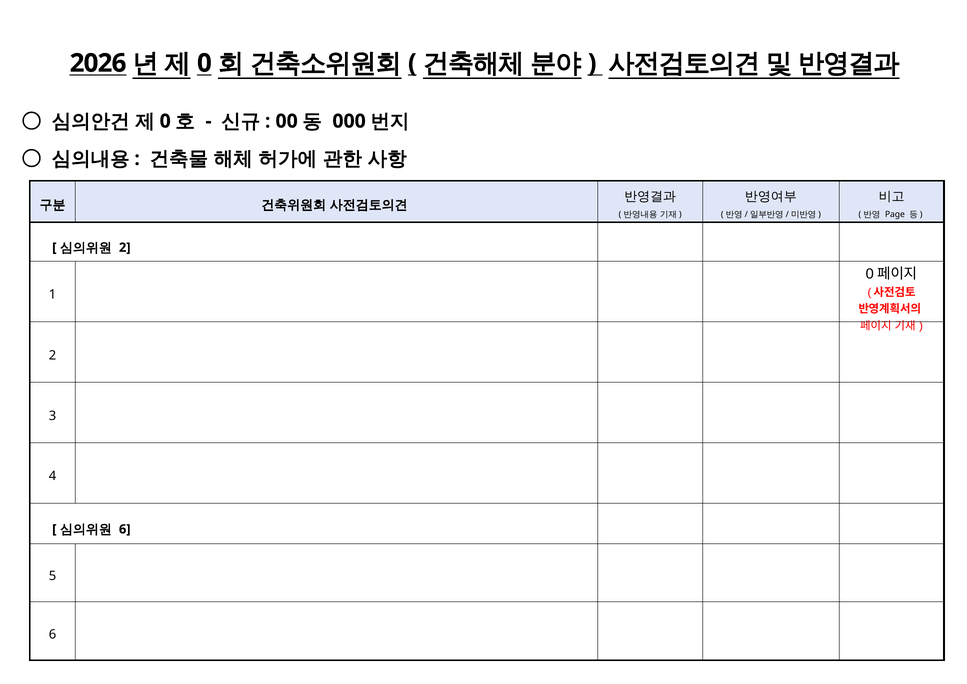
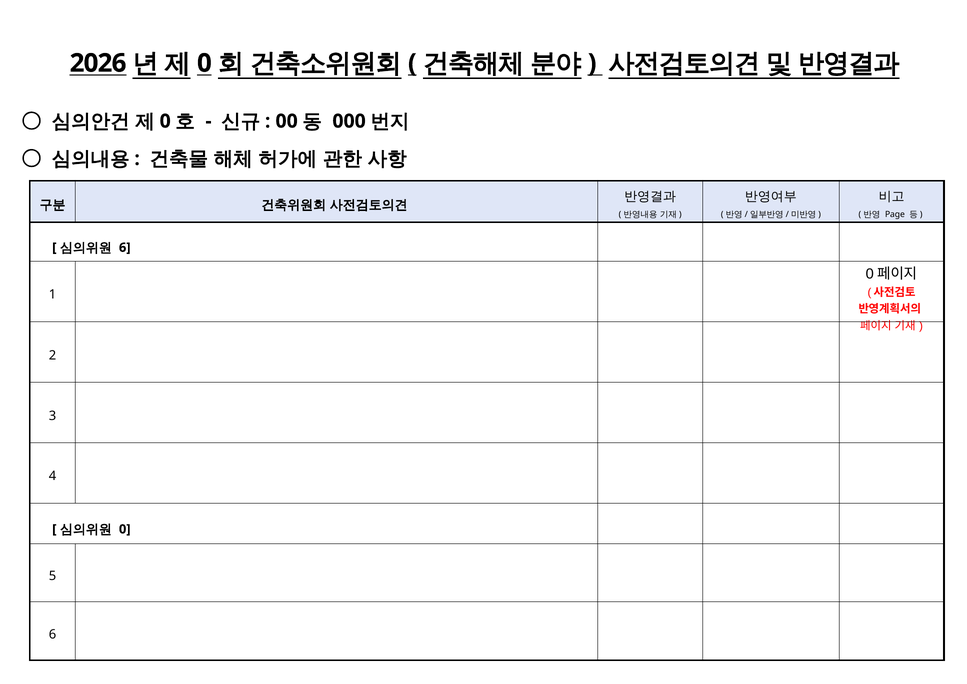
2 at (125, 248): 2 -> 6
6 at (125, 529): 6 -> 0
